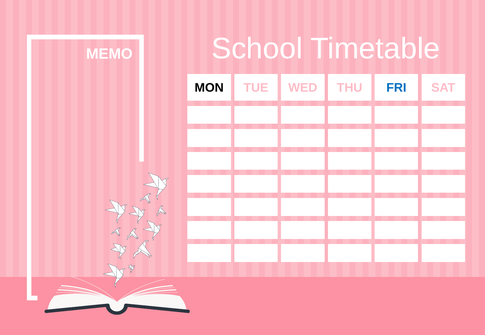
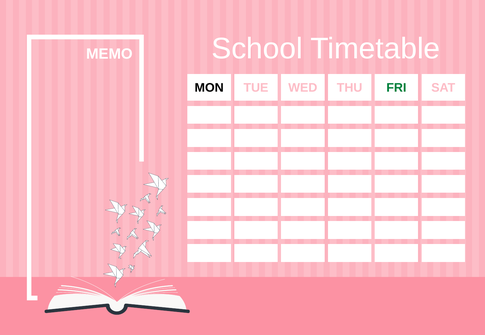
FRI colour: blue -> green
